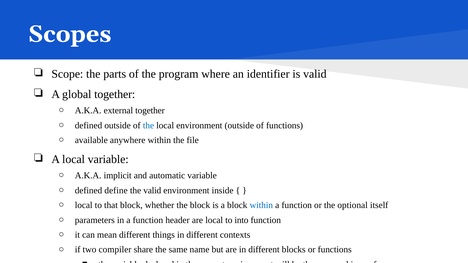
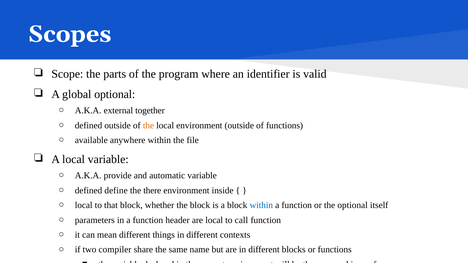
global together: together -> optional
the at (148, 126) colour: blue -> orange
implicit: implicit -> provide
the valid: valid -> there
into: into -> call
